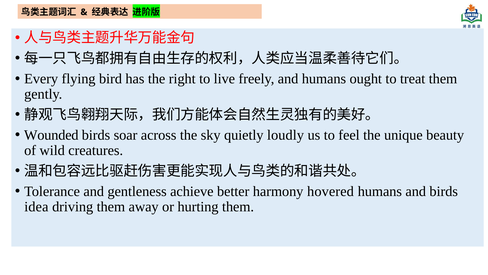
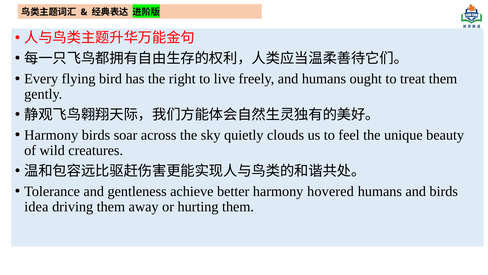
Wounded at (51, 135): Wounded -> Harmony
loudly: loudly -> clouds
